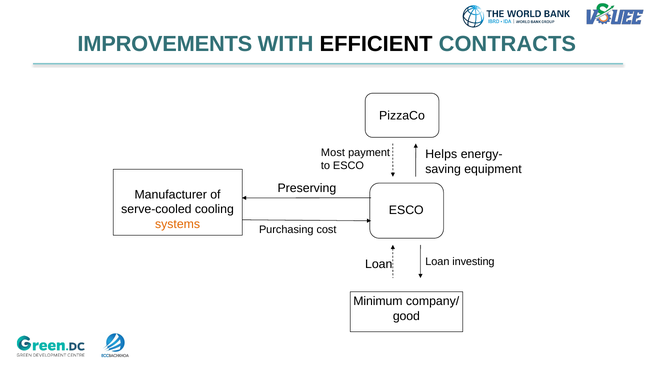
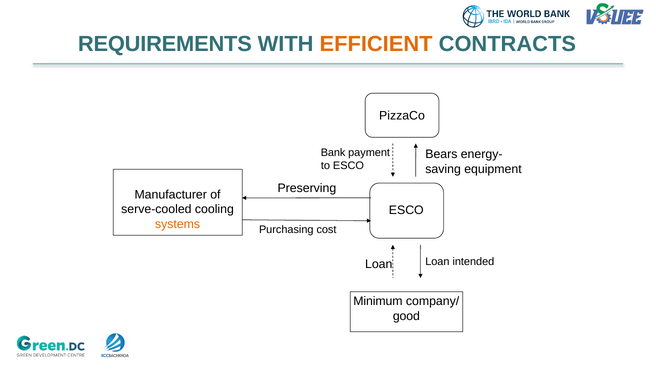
IMPROVEMENTS: IMPROVEMENTS -> REQUIREMENTS
EFFICIENT colour: black -> orange
Most: Most -> Bank
Helps: Helps -> Bears
investing: investing -> intended
